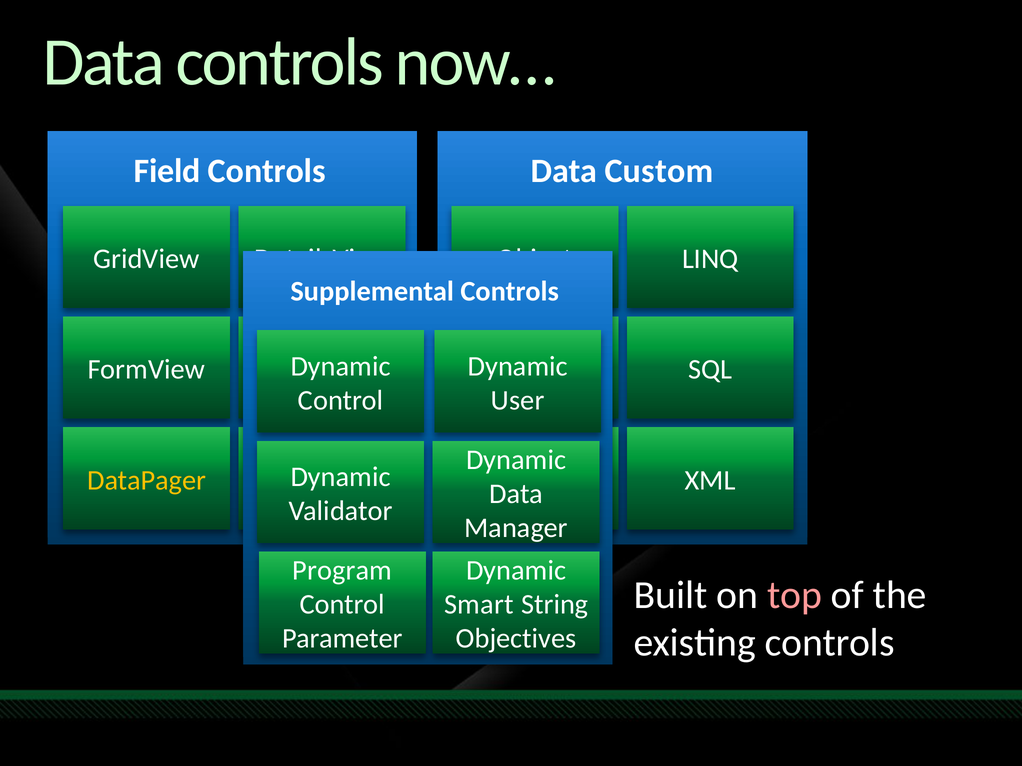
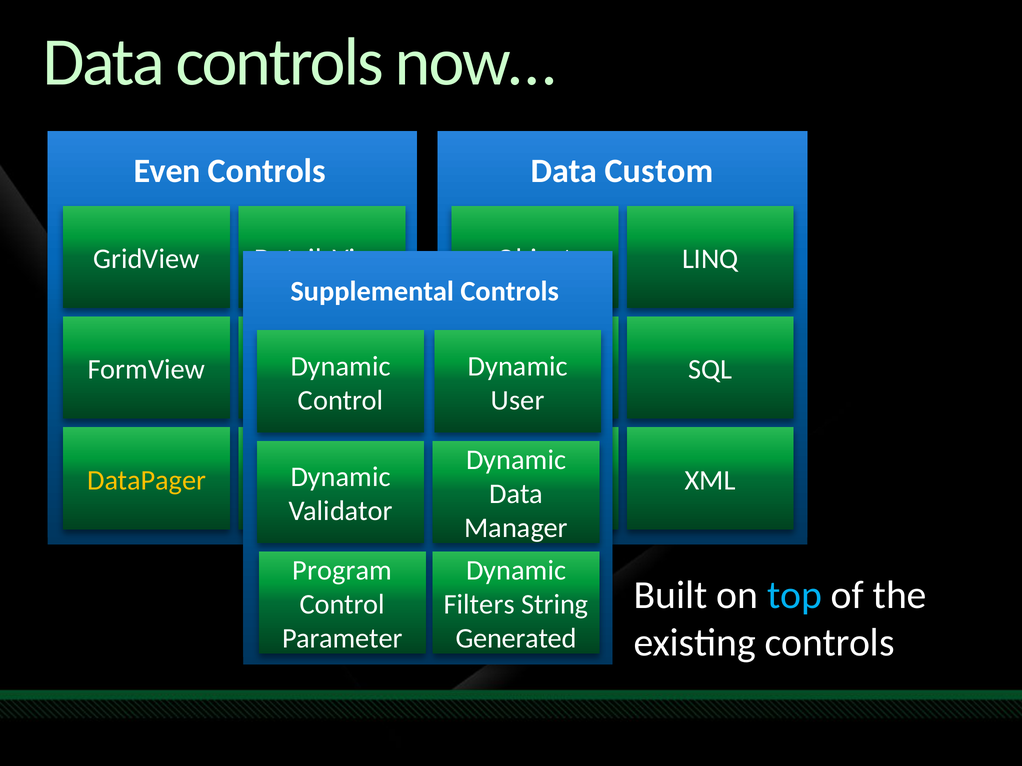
Field: Field -> Even
top colour: pink -> light blue
Smart: Smart -> Filters
Objectives: Objectives -> Generated
